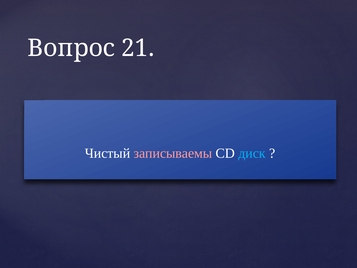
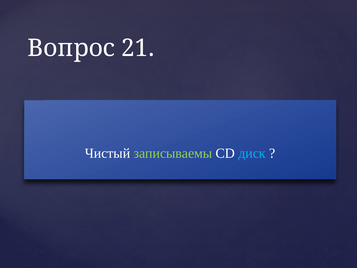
записываемы colour: pink -> light green
